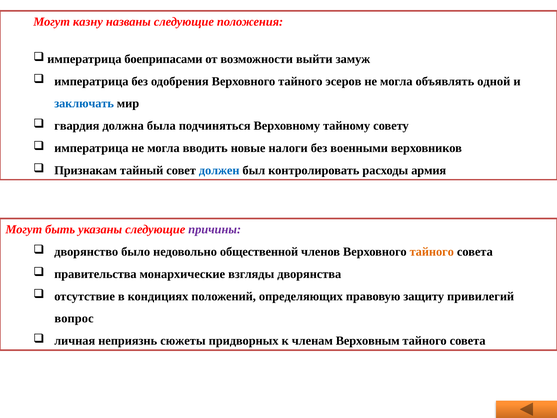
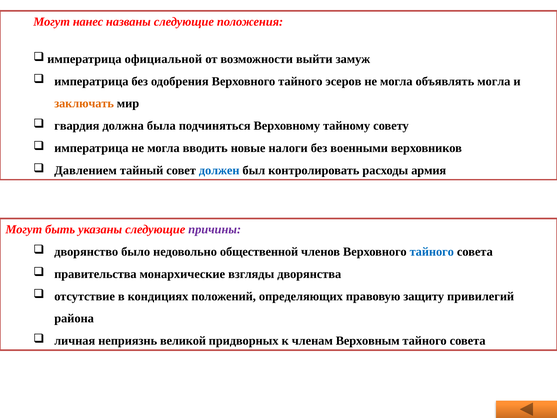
казну: казну -> нанес
боеприпасами: боеприпасами -> официальной
объявлять одной: одной -> могла
заключать colour: blue -> orange
Признакам: Признакам -> Давлением
тайного at (432, 252) colour: orange -> blue
вопрос: вопрос -> района
сюжеты: сюжеты -> великой
